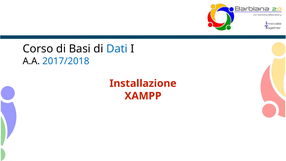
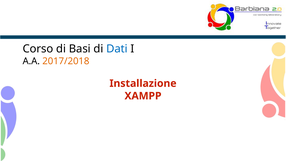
2017/2018 colour: blue -> orange
